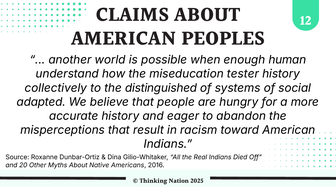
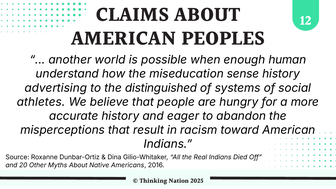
tester: tester -> sense
collectively: collectively -> advertising
adapted: adapted -> athletes
